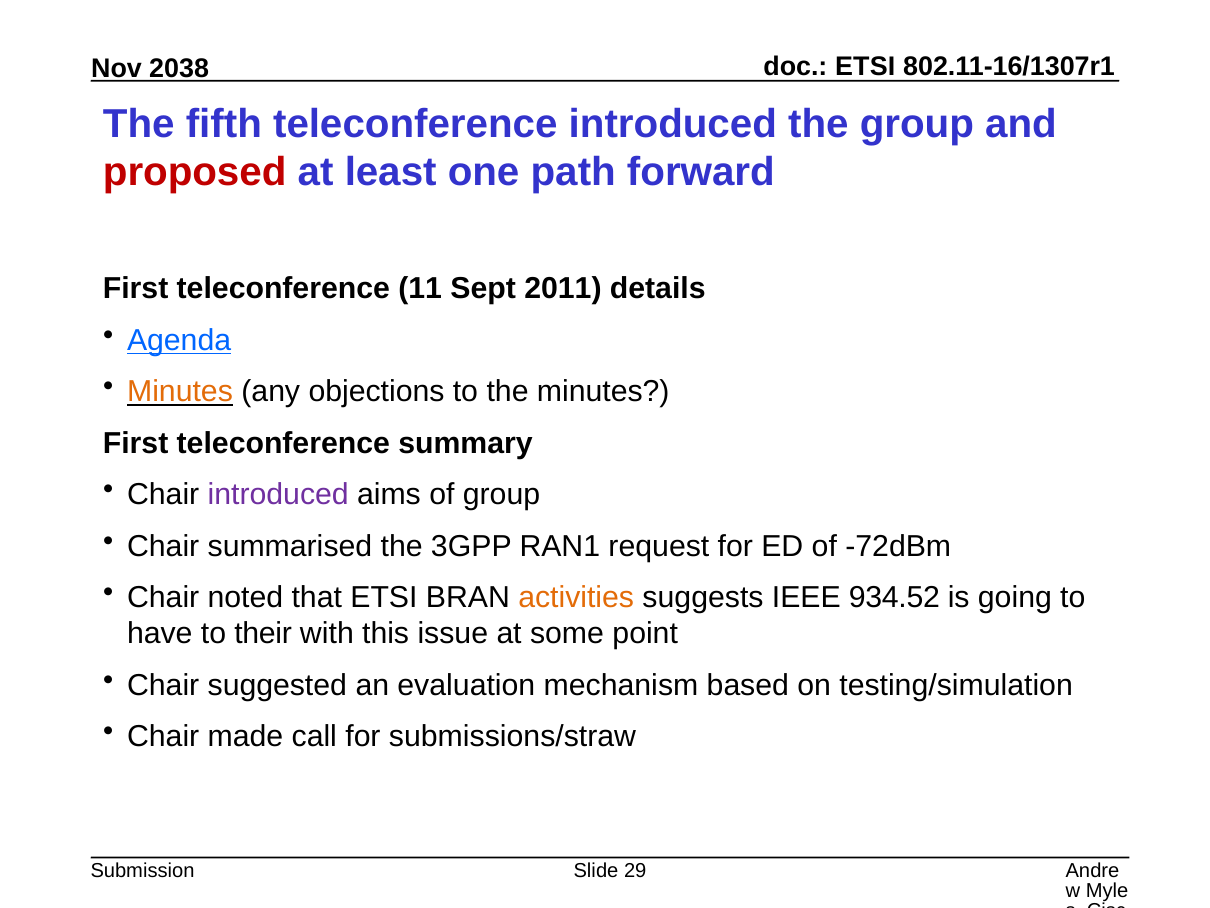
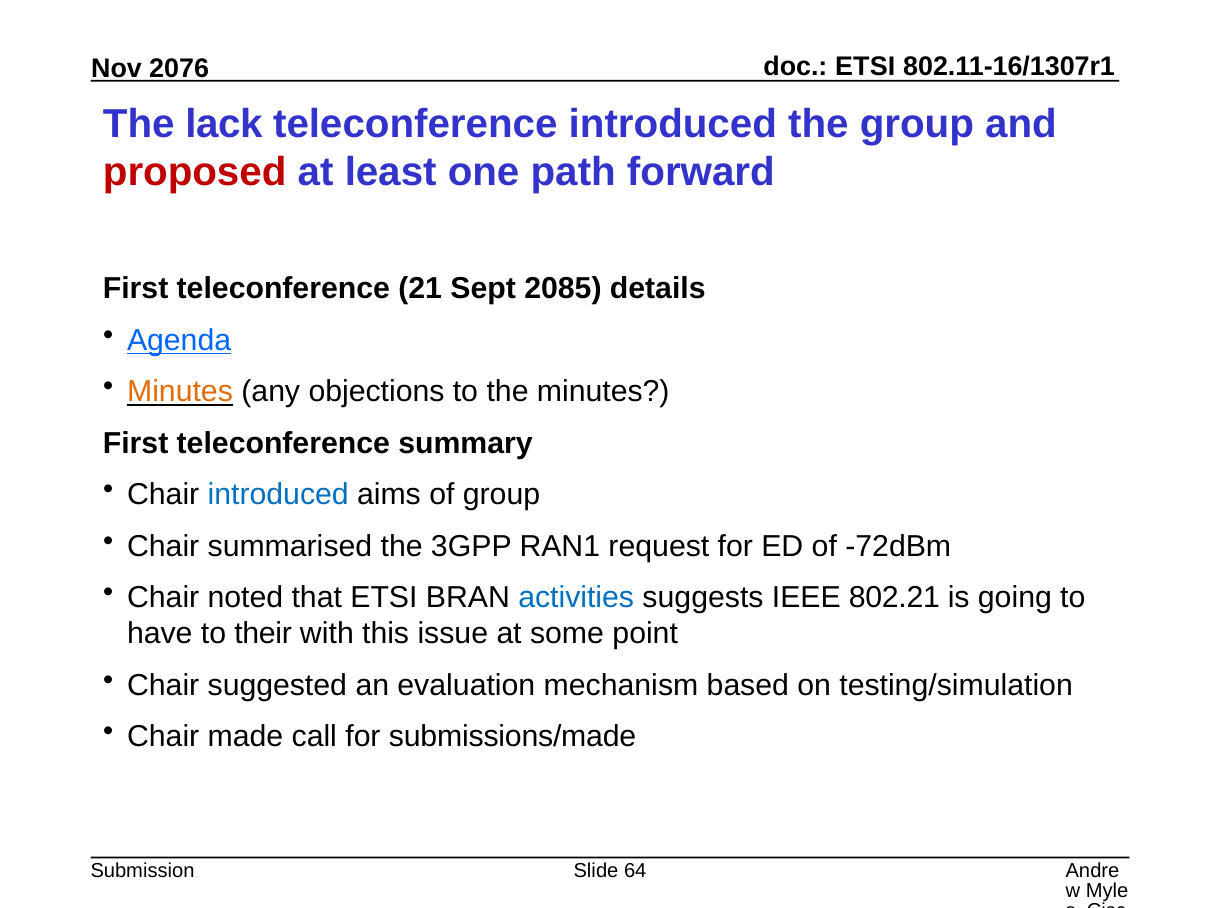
2038: 2038 -> 2076
fifth: fifth -> lack
11: 11 -> 21
2011: 2011 -> 2085
introduced at (278, 494) colour: purple -> blue
activities colour: orange -> blue
934.52: 934.52 -> 802.21
submissions/straw: submissions/straw -> submissions/made
29: 29 -> 64
